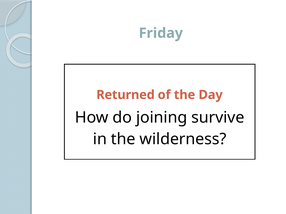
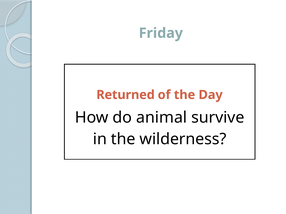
joining: joining -> animal
